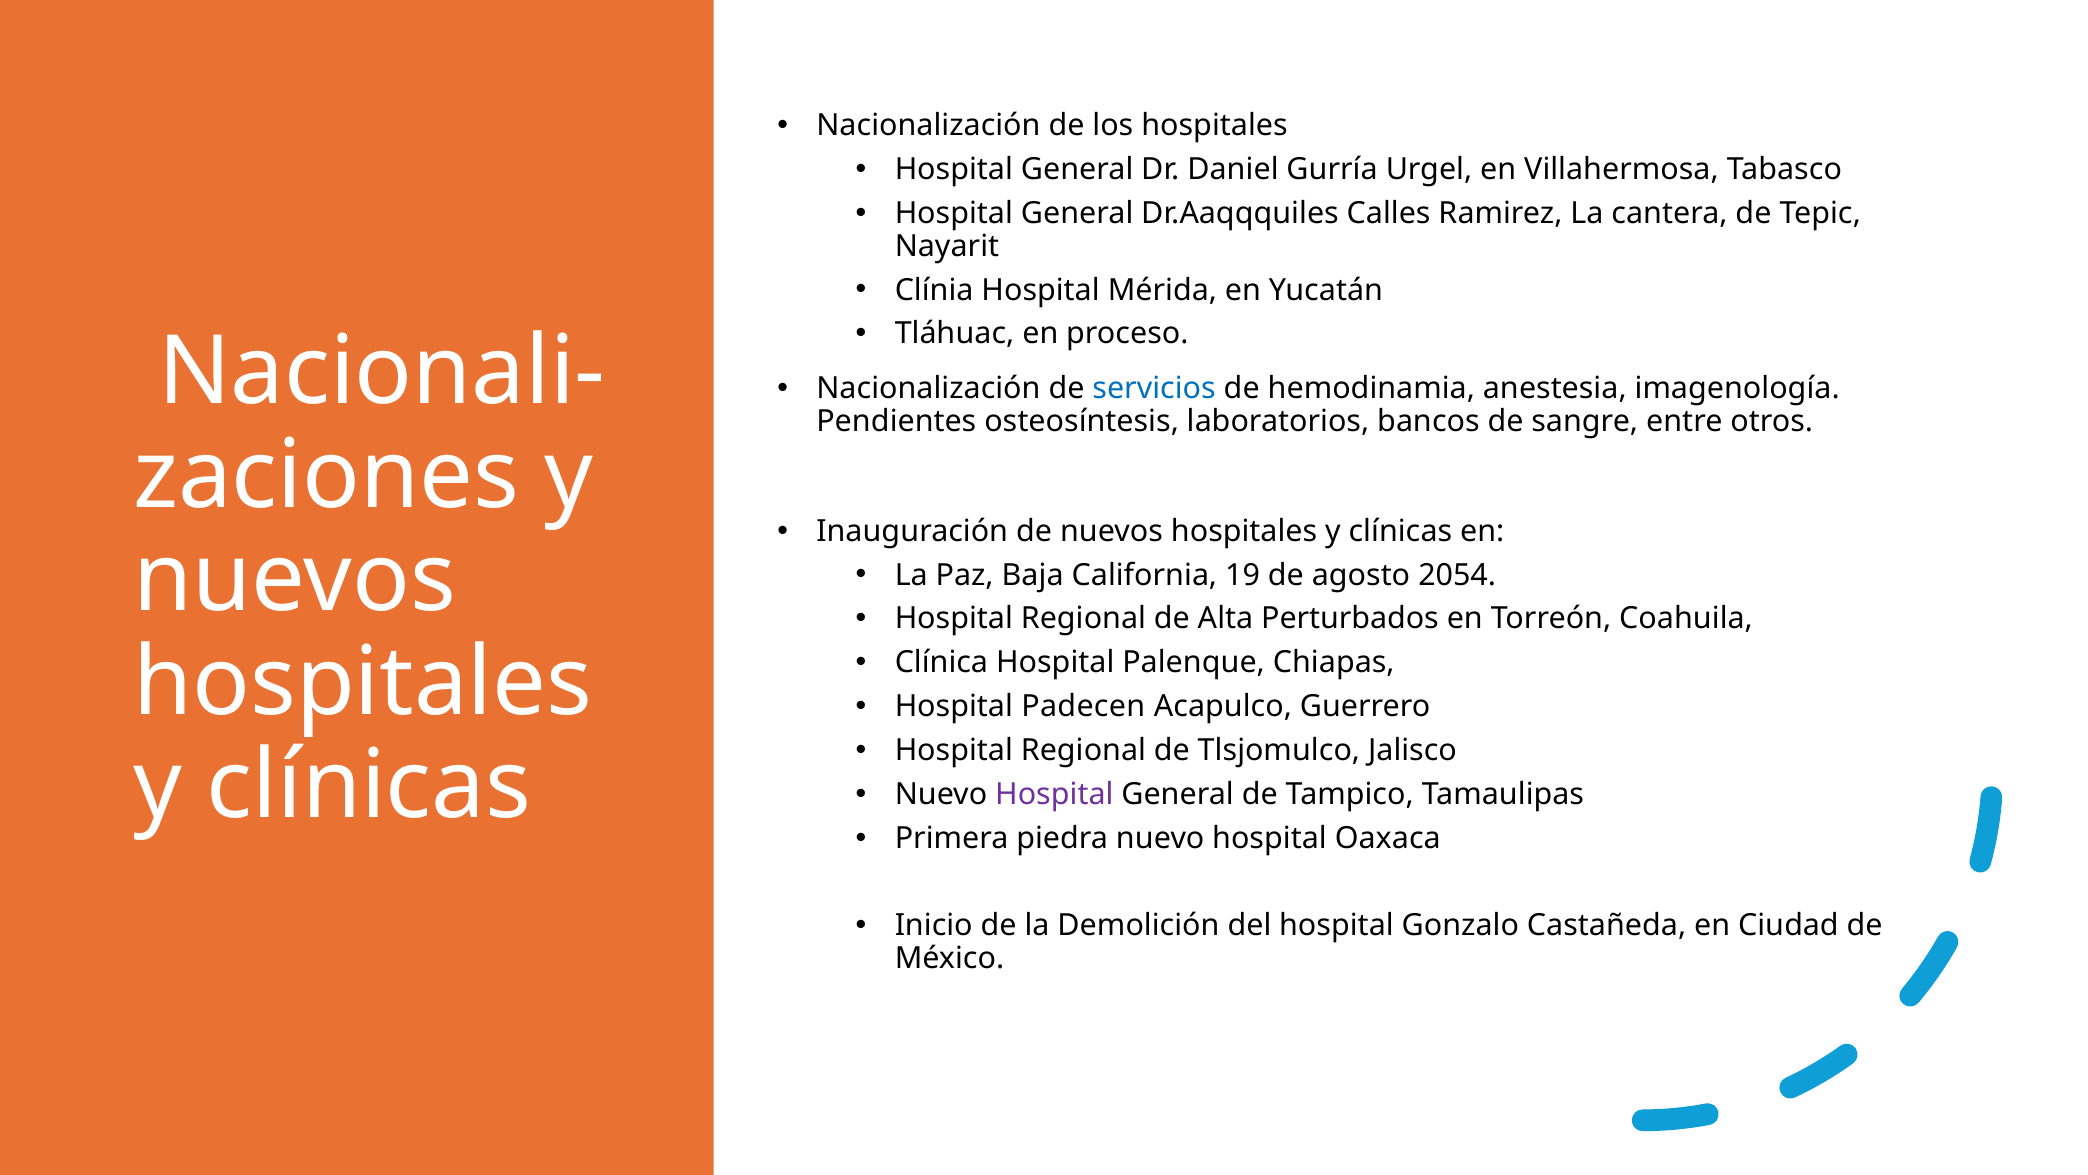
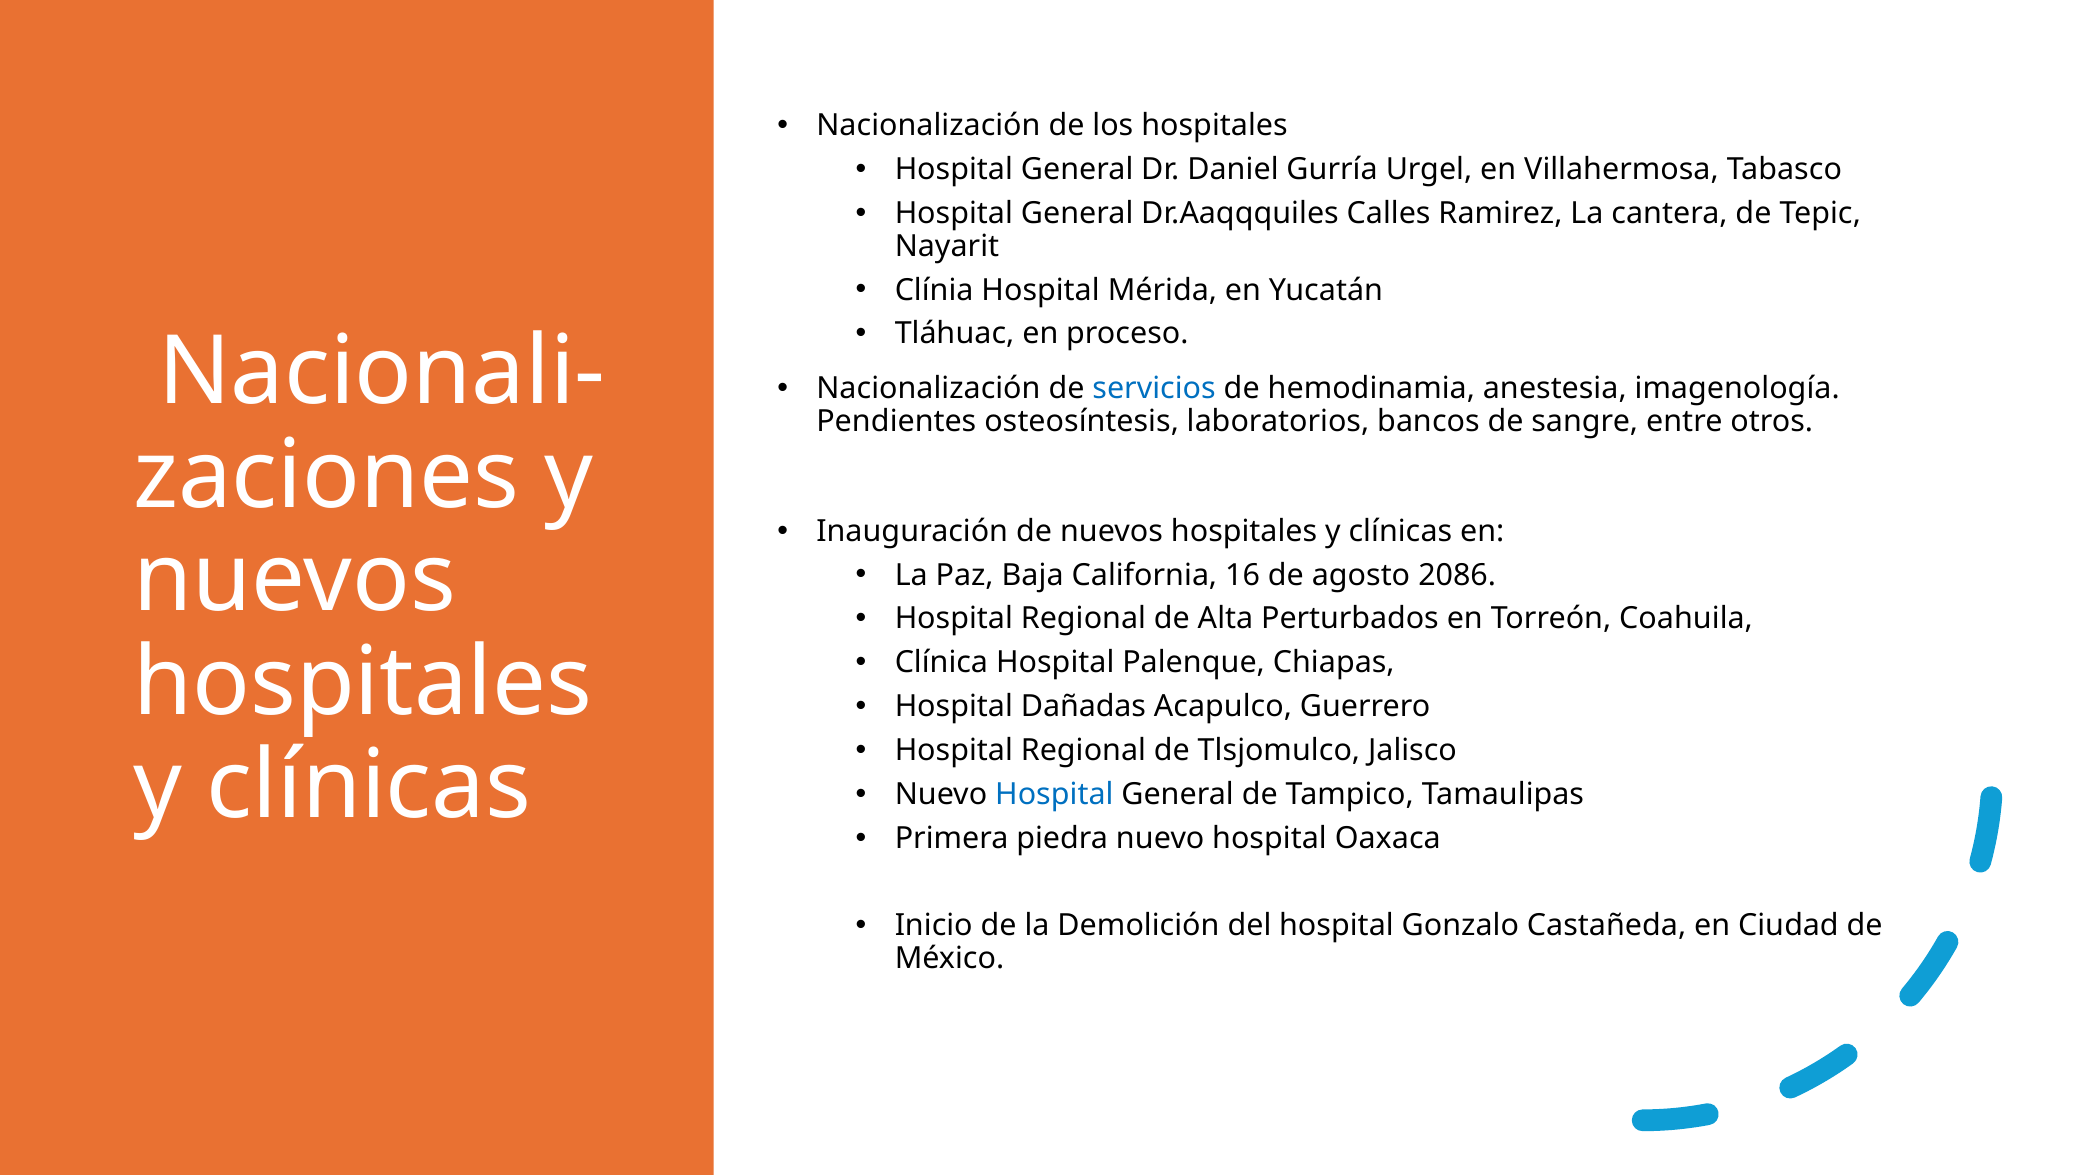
19: 19 -> 16
2054: 2054 -> 2086
Padecen: Padecen -> Dañadas
Hospital at (1054, 794) colour: purple -> blue
